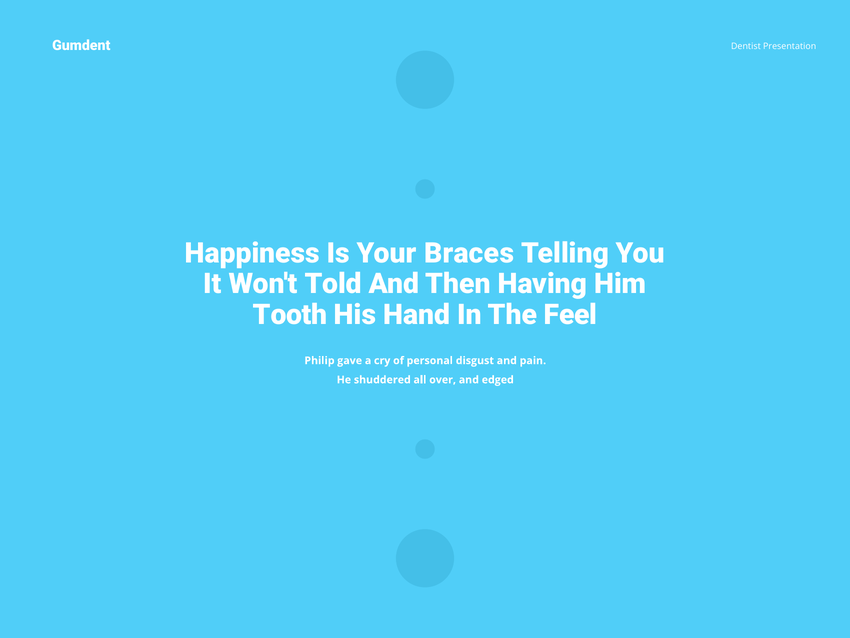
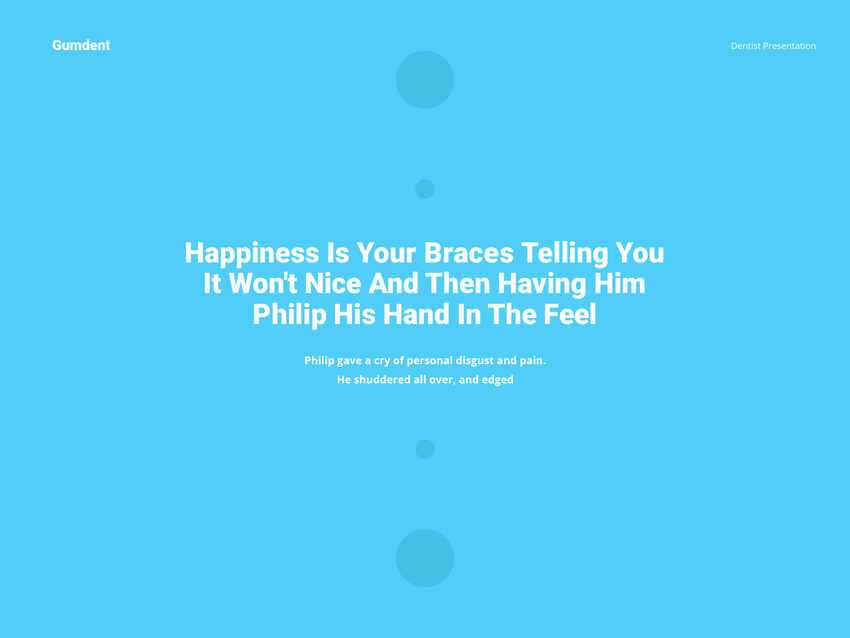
Told: Told -> Nice
Tooth at (290, 314): Tooth -> Philip
